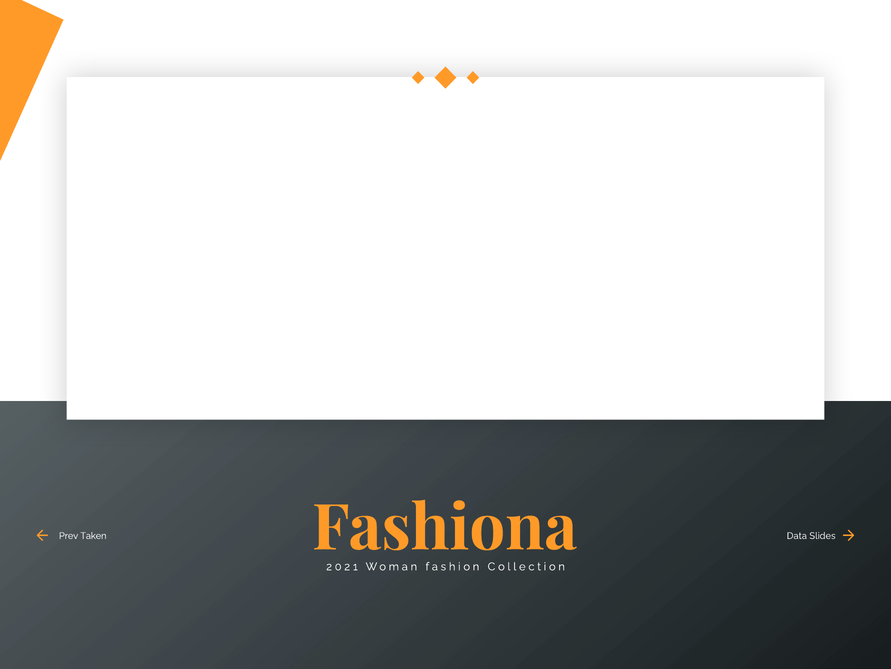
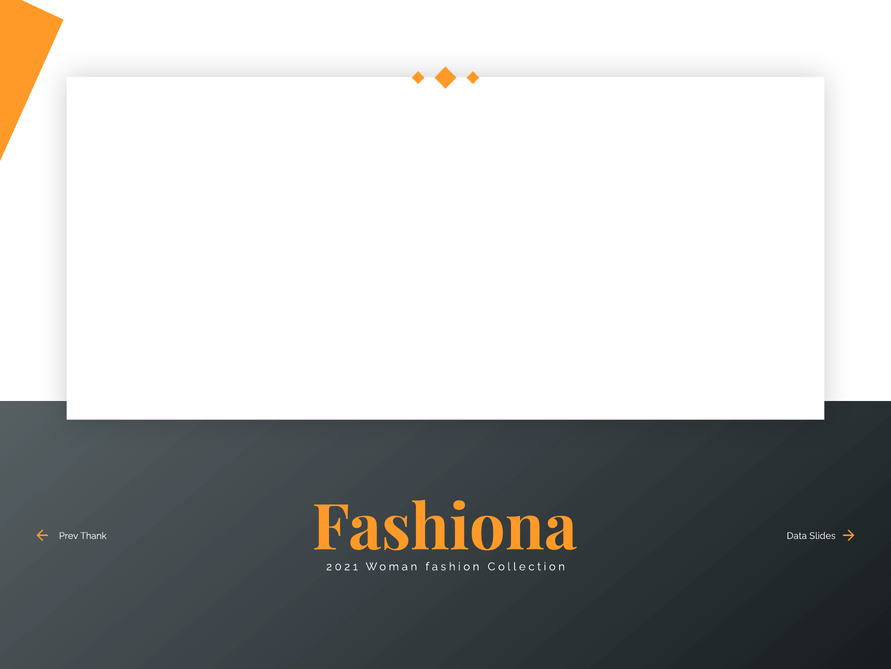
Taken: Taken -> Thank
